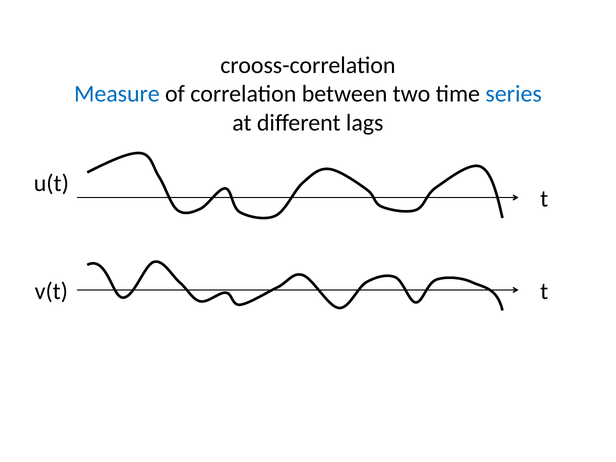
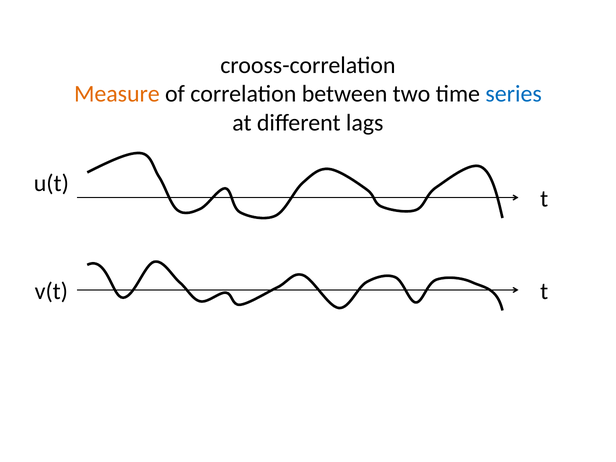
Measure colour: blue -> orange
